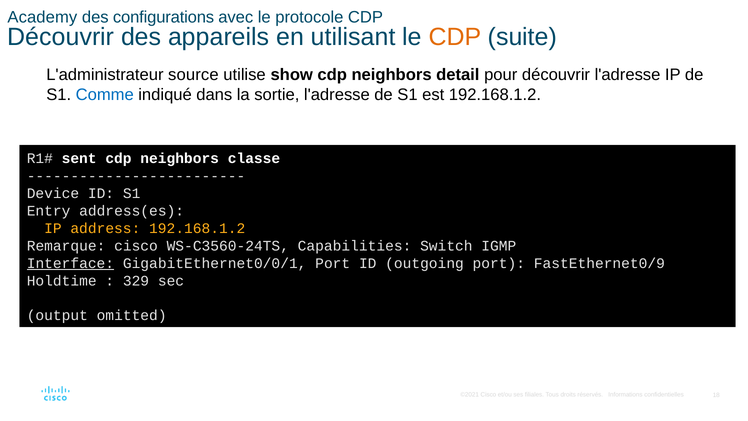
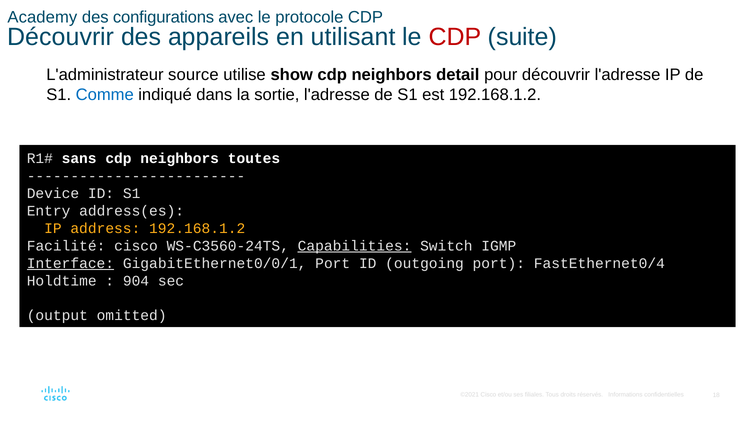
CDP at (455, 37) colour: orange -> red
sent: sent -> sans
classe: classe -> toutes
Remarque: Remarque -> Facilité
Capabilities underline: none -> present
FastEthernet0/9: FastEthernet0/9 -> FastEthernet0/4
329: 329 -> 904
